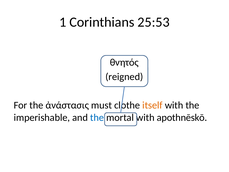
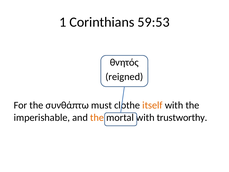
25:53: 25:53 -> 59:53
ἀνάστασις: ἀνάστασις -> συνθάπτω
the at (97, 117) colour: blue -> orange
apothnēskō: apothnēskō -> trustworthy
